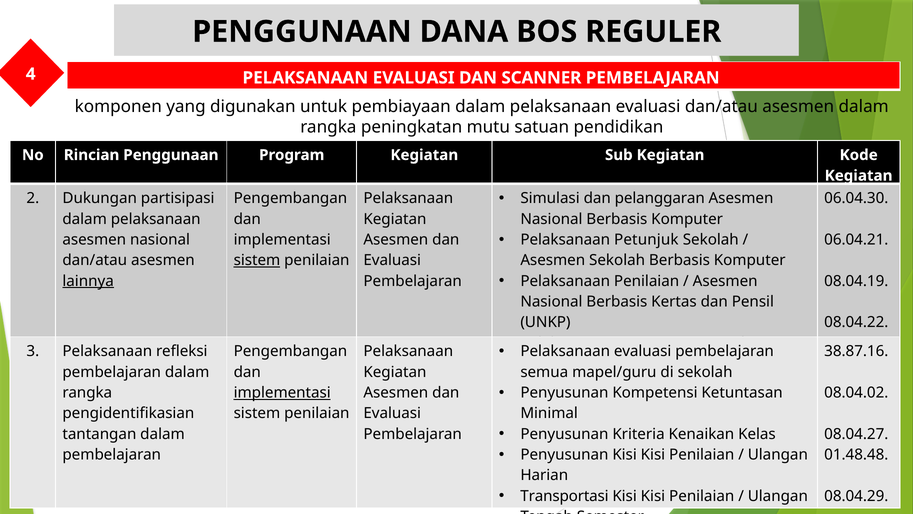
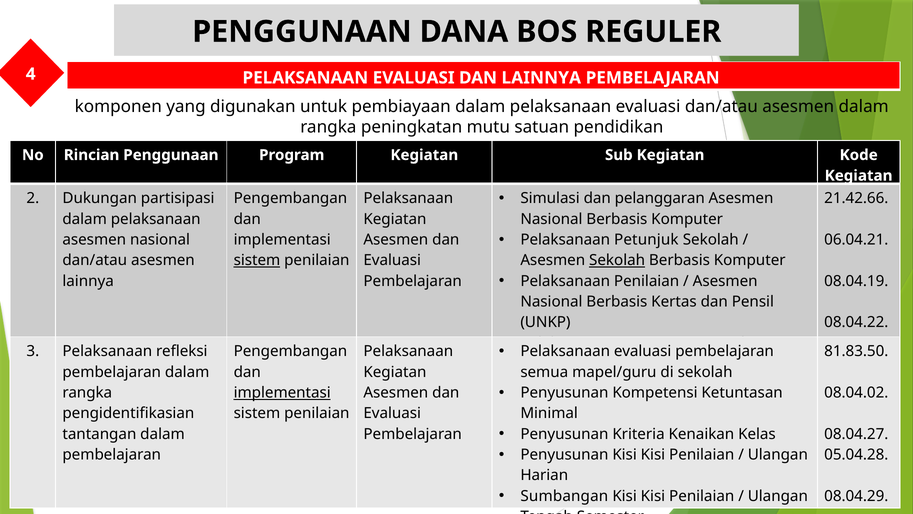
DAN SCANNER: SCANNER -> LAINNYA
06.04.30: 06.04.30 -> 21.42.66
Sekolah at (617, 260) underline: none -> present
lainnya at (88, 281) underline: present -> none
38.87.16: 38.87.16 -> 81.83.50
01.48.48: 01.48.48 -> 05.04.28
Transportasi: Transportasi -> Sumbangan
